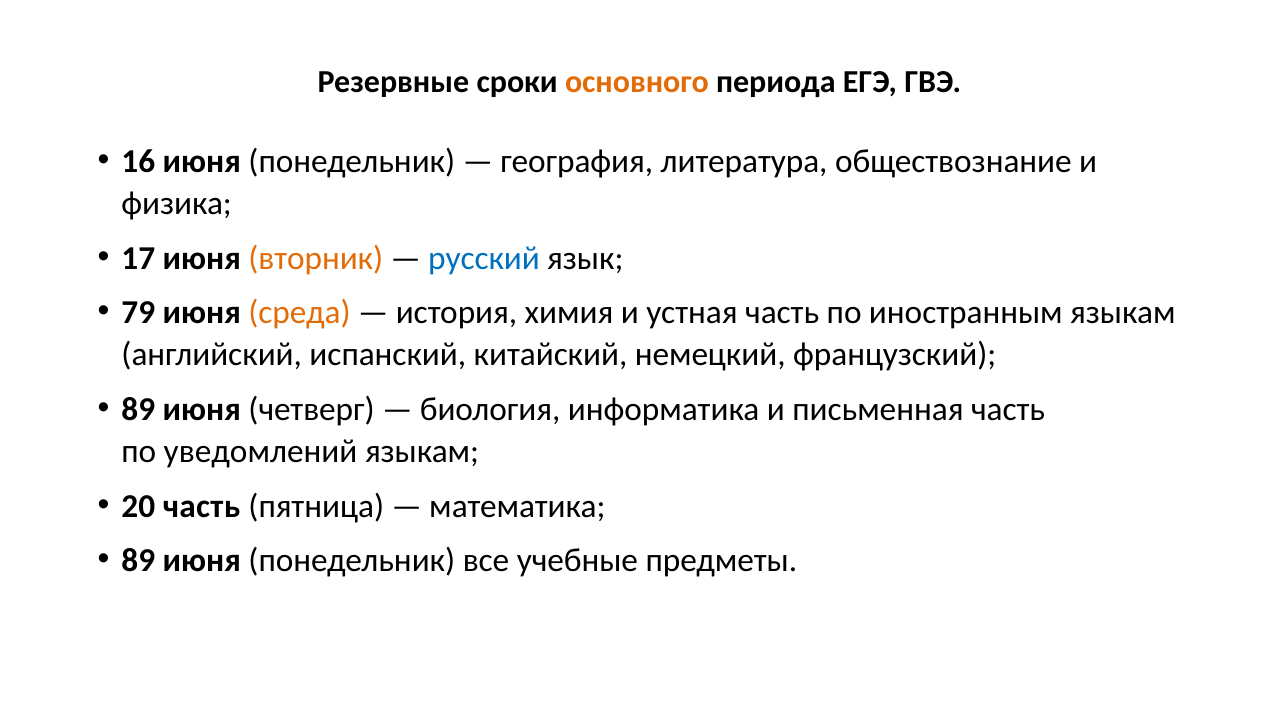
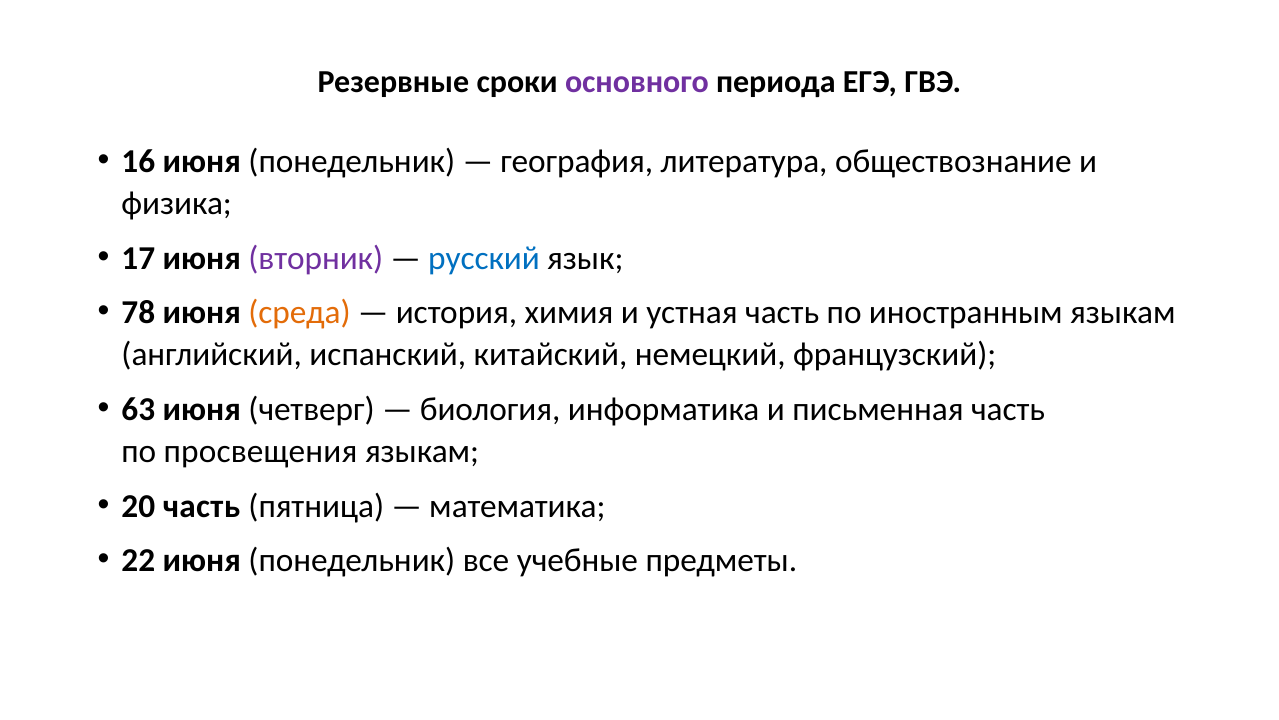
основного colour: orange -> purple
вторник colour: orange -> purple
79: 79 -> 78
89 at (138, 409): 89 -> 63
уведомлений: уведомлений -> просвещения
89 at (138, 560): 89 -> 22
